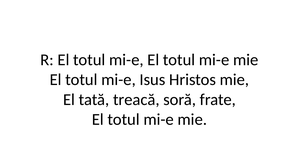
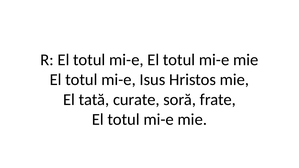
treacă: treacă -> curate
